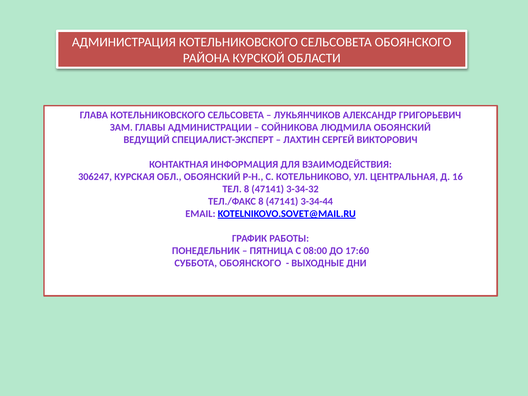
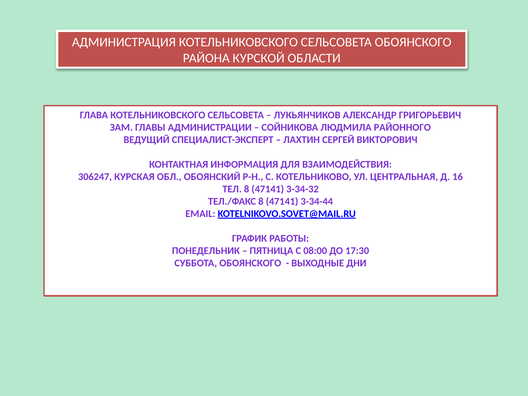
ЛЮДМИЛА ОБОЯНСКИЙ: ОБОЯНСКИЙ -> РАЙОННОГО
17:60: 17:60 -> 17:30
